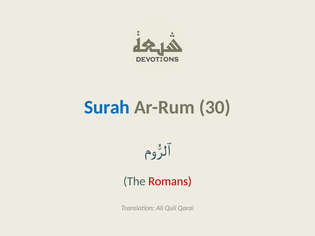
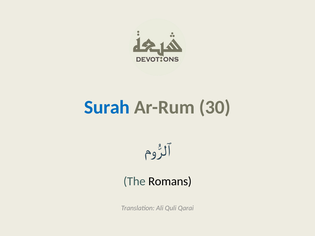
Romans colour: red -> black
